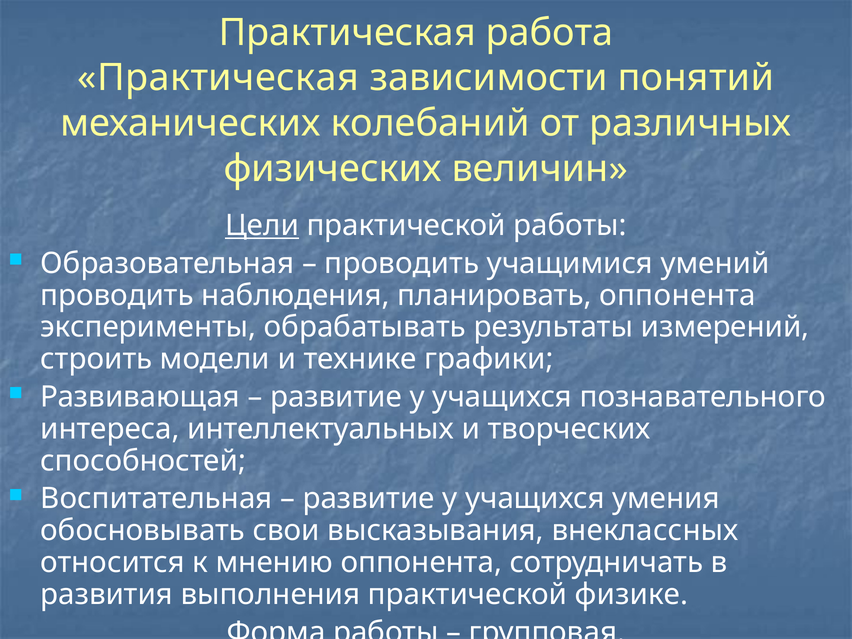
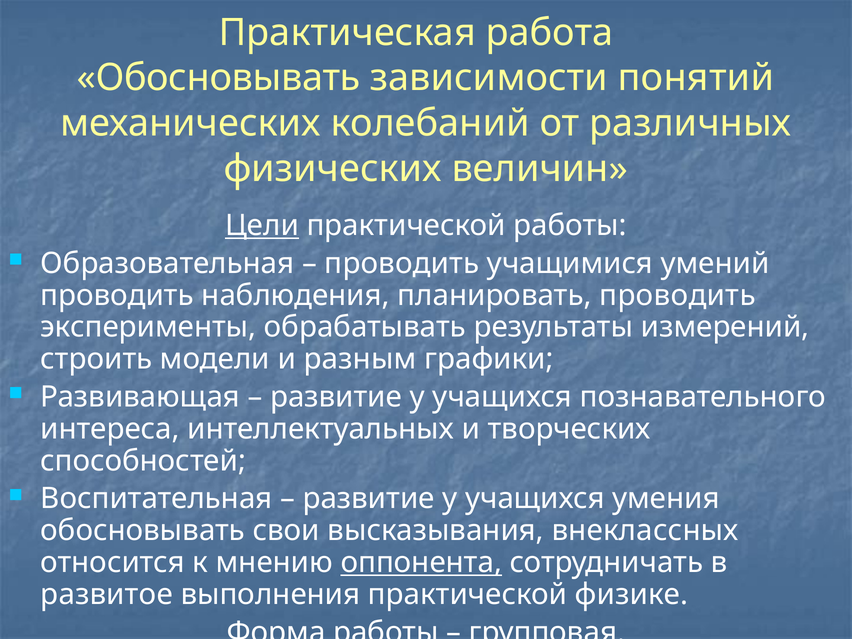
Практическая at (218, 78): Практическая -> Обосновывать
планировать оппонента: оппонента -> проводить
технике: технике -> разным
оппонента at (421, 563) underline: none -> present
развития: развития -> развитое
